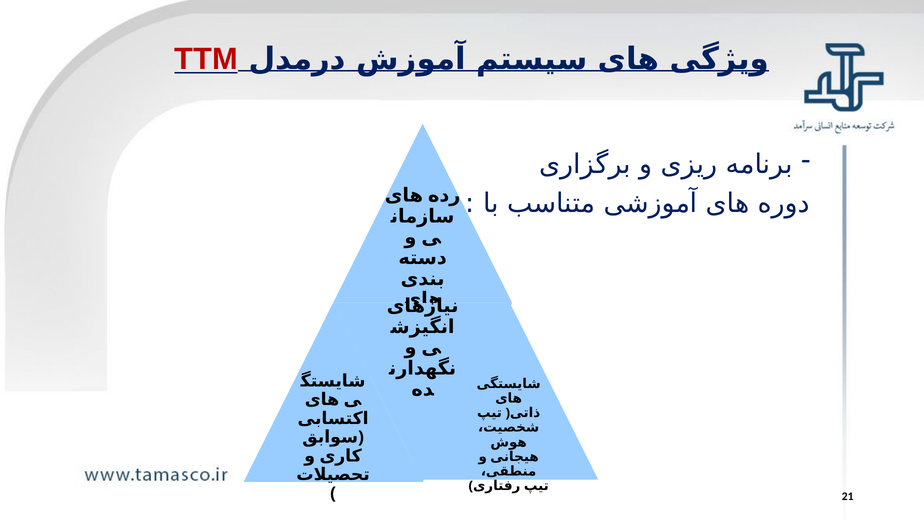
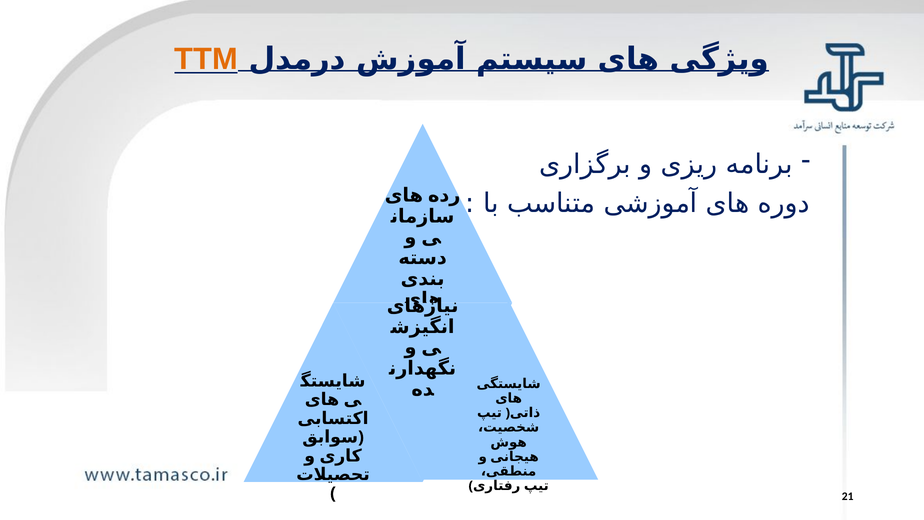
TTM colour: red -> orange
